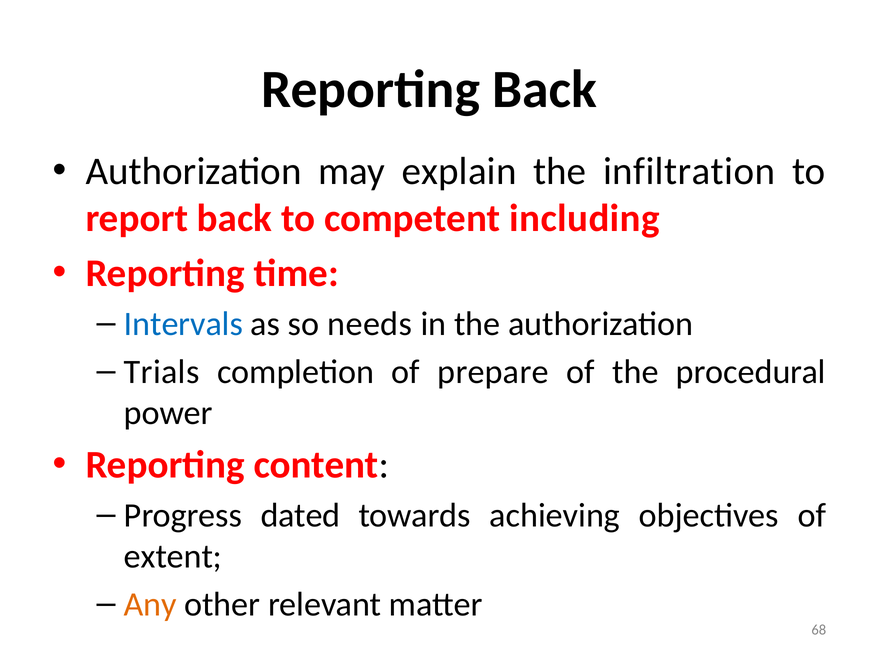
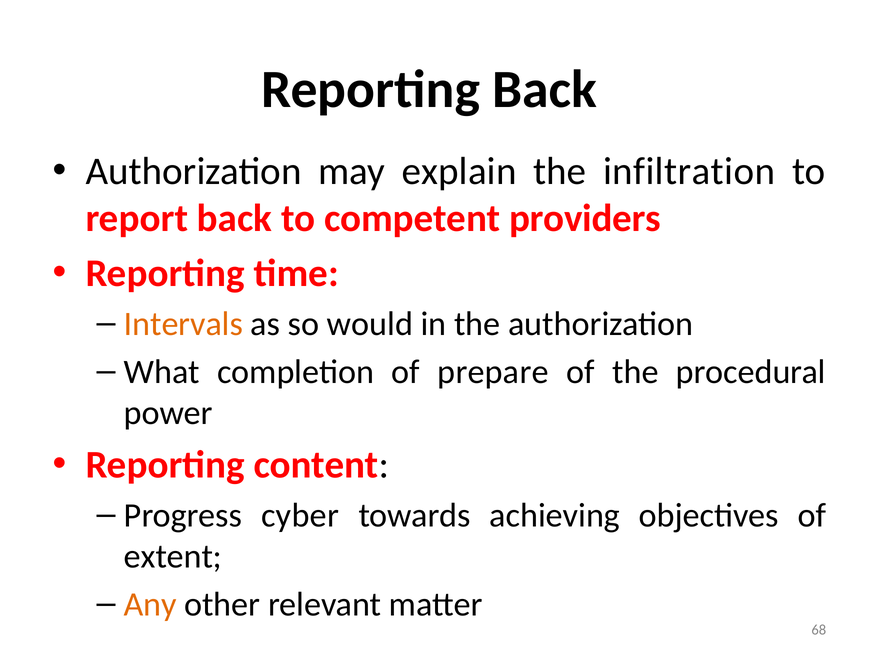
including: including -> providers
Intervals colour: blue -> orange
needs: needs -> would
Trials: Trials -> What
dated: dated -> cyber
